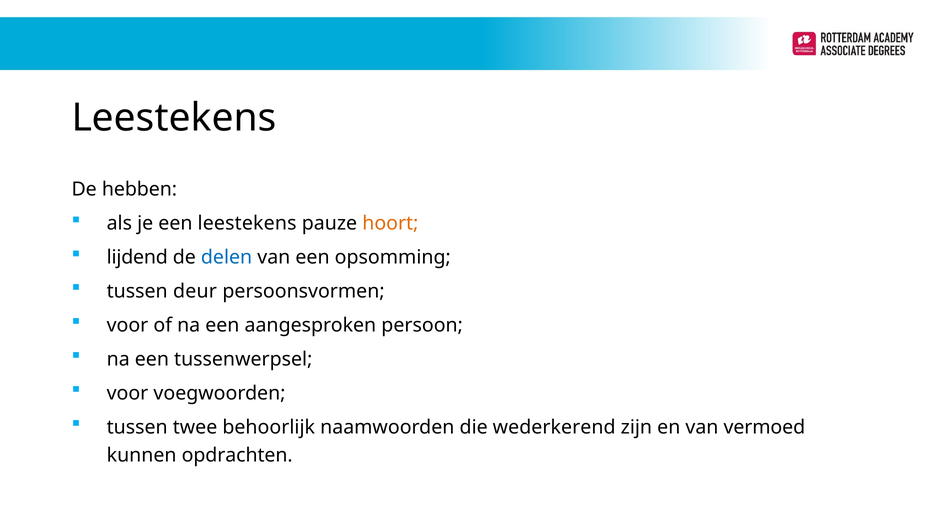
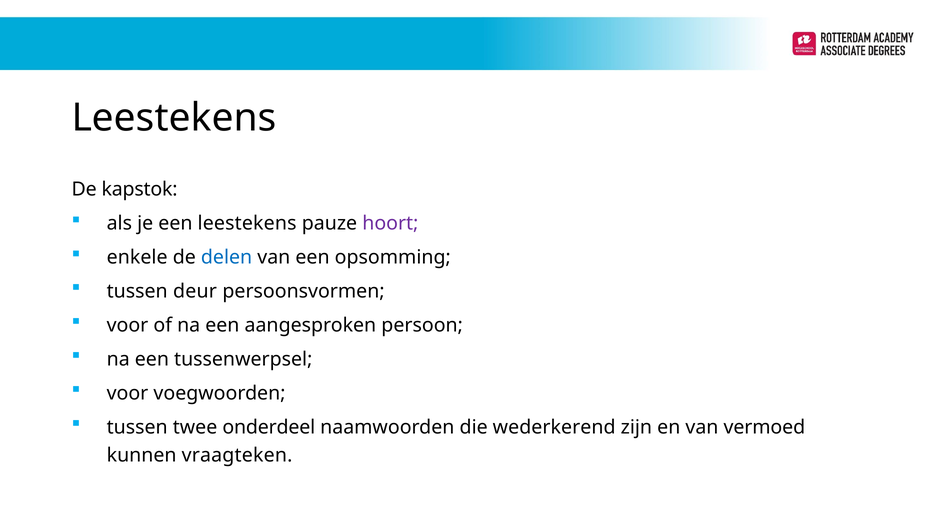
hebben: hebben -> kapstok
hoort colour: orange -> purple
lijdend: lijdend -> enkele
behoorlijk: behoorlijk -> onderdeel
opdrachten: opdrachten -> vraagteken
